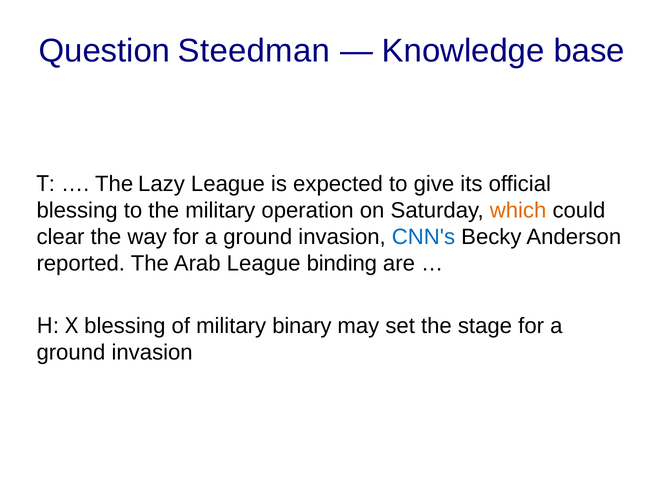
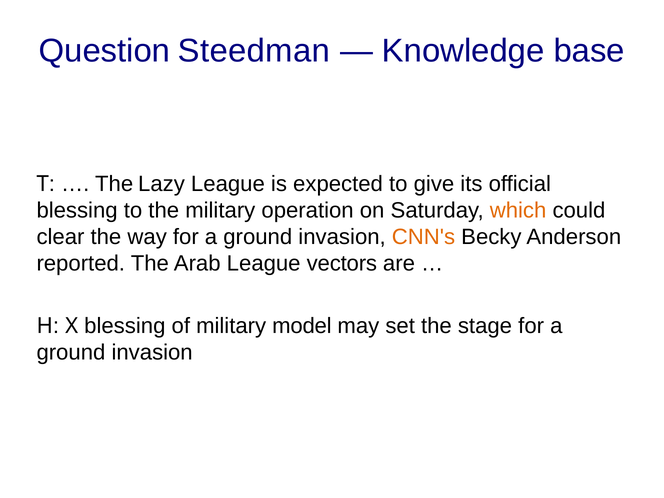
CNN's colour: blue -> orange
binding: binding -> vectors
binary: binary -> model
